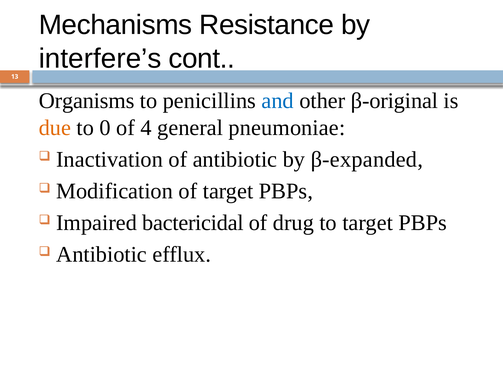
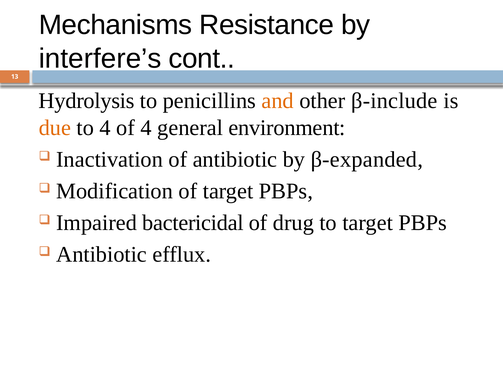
Organisms: Organisms -> Hydrolysis
and colour: blue -> orange
β-original: β-original -> β-include
to 0: 0 -> 4
pneumoniae: pneumoniae -> environment
